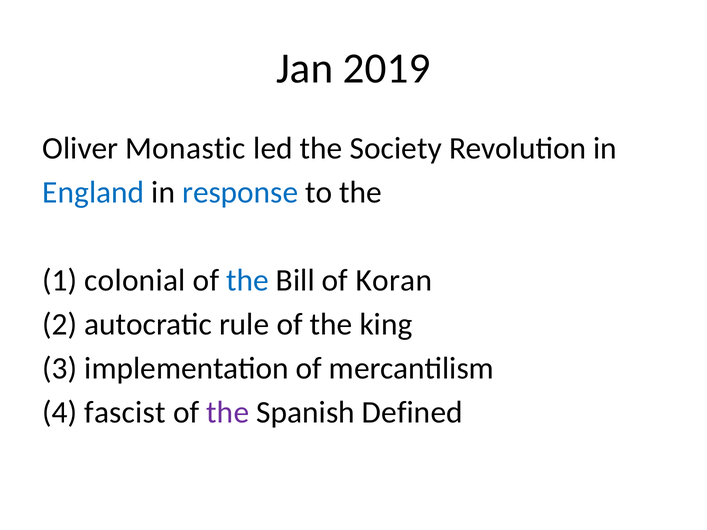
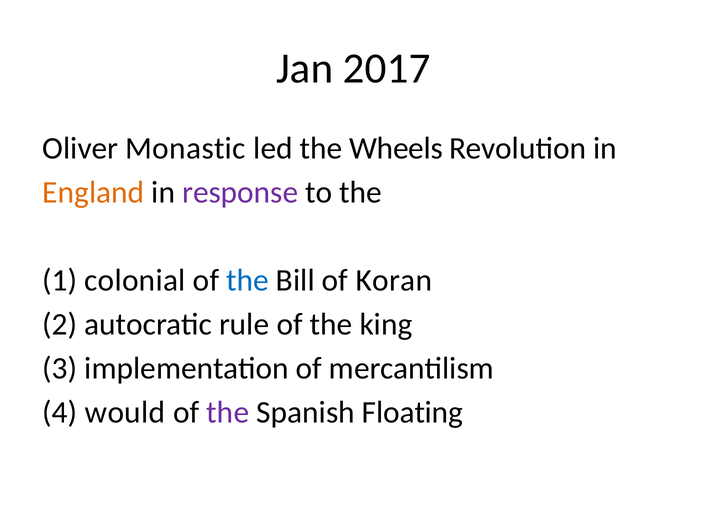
2019: 2019 -> 2017
Society: Society -> Wheels
England colour: blue -> orange
response colour: blue -> purple
fascist: fascist -> would
Defined: Defined -> Floating
